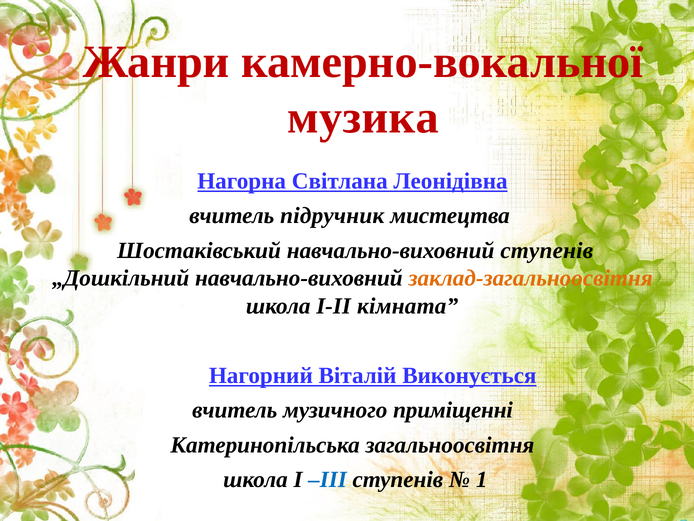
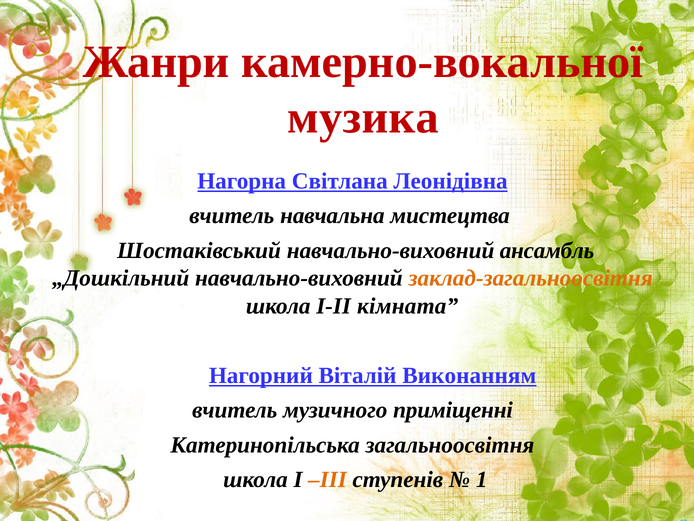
підручник: підручник -> навчальна
навчально-виховний ступенів: ступенів -> ансамбль
Виконується: Виконується -> Виконанням
ІІІ colour: blue -> orange
